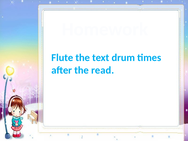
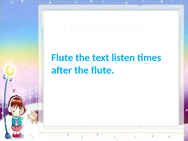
drum: drum -> listen
the read: read -> flute
